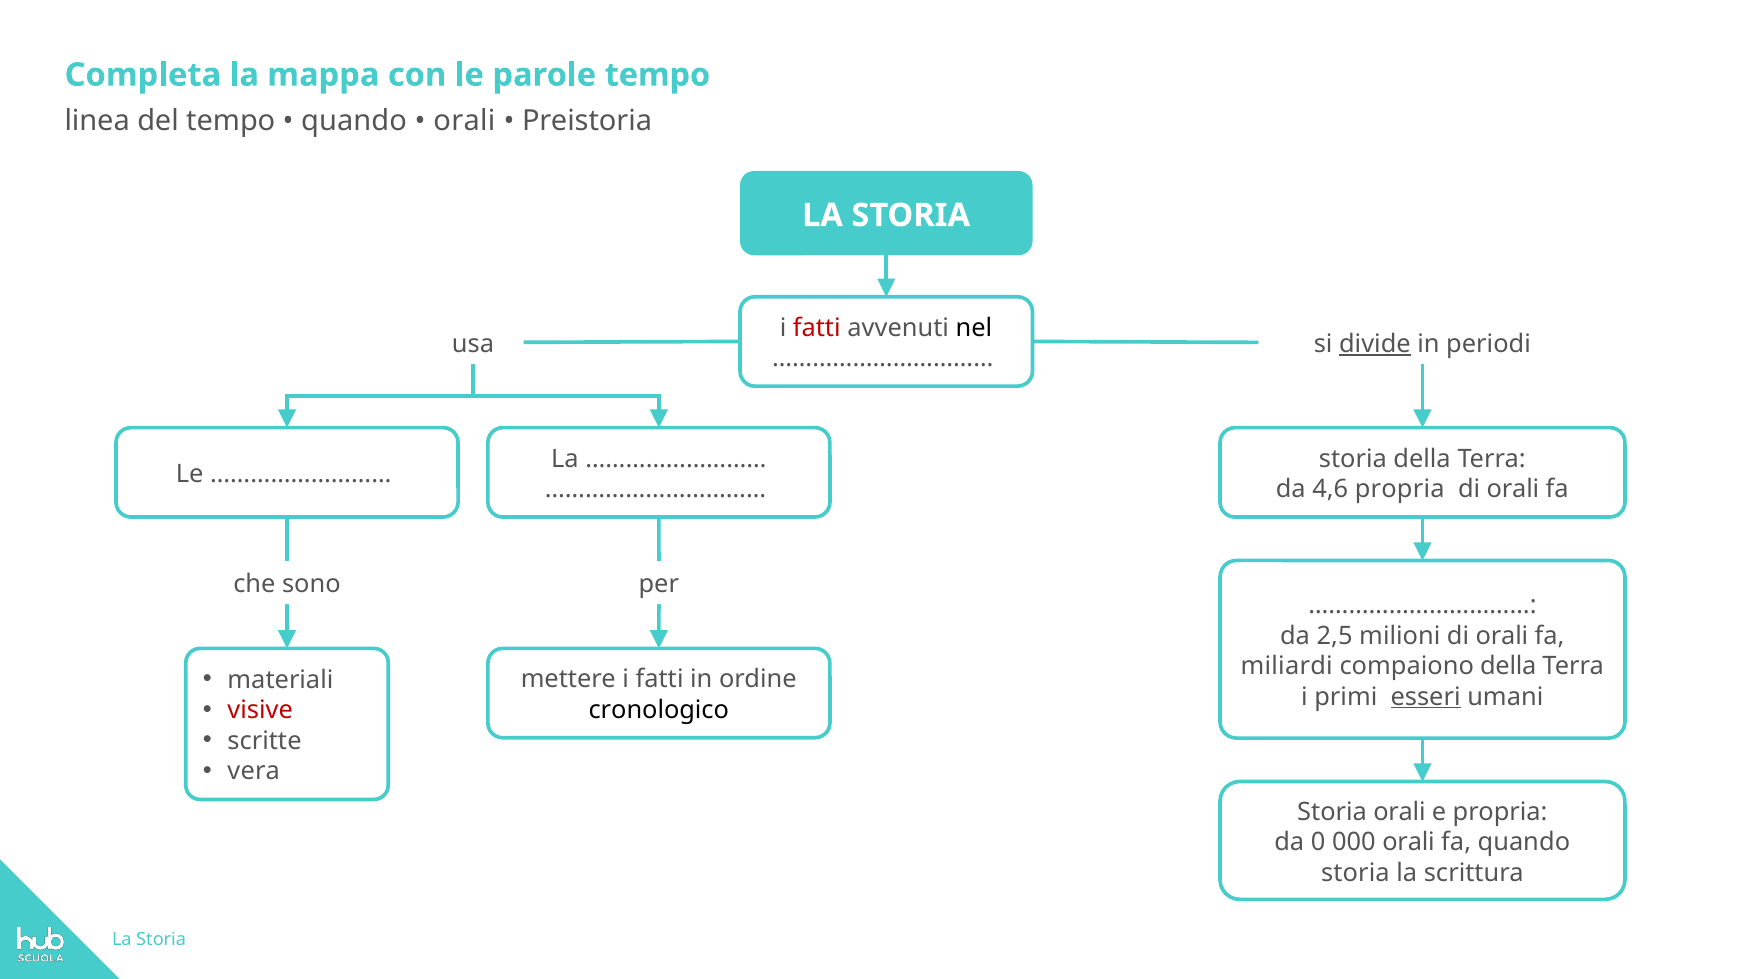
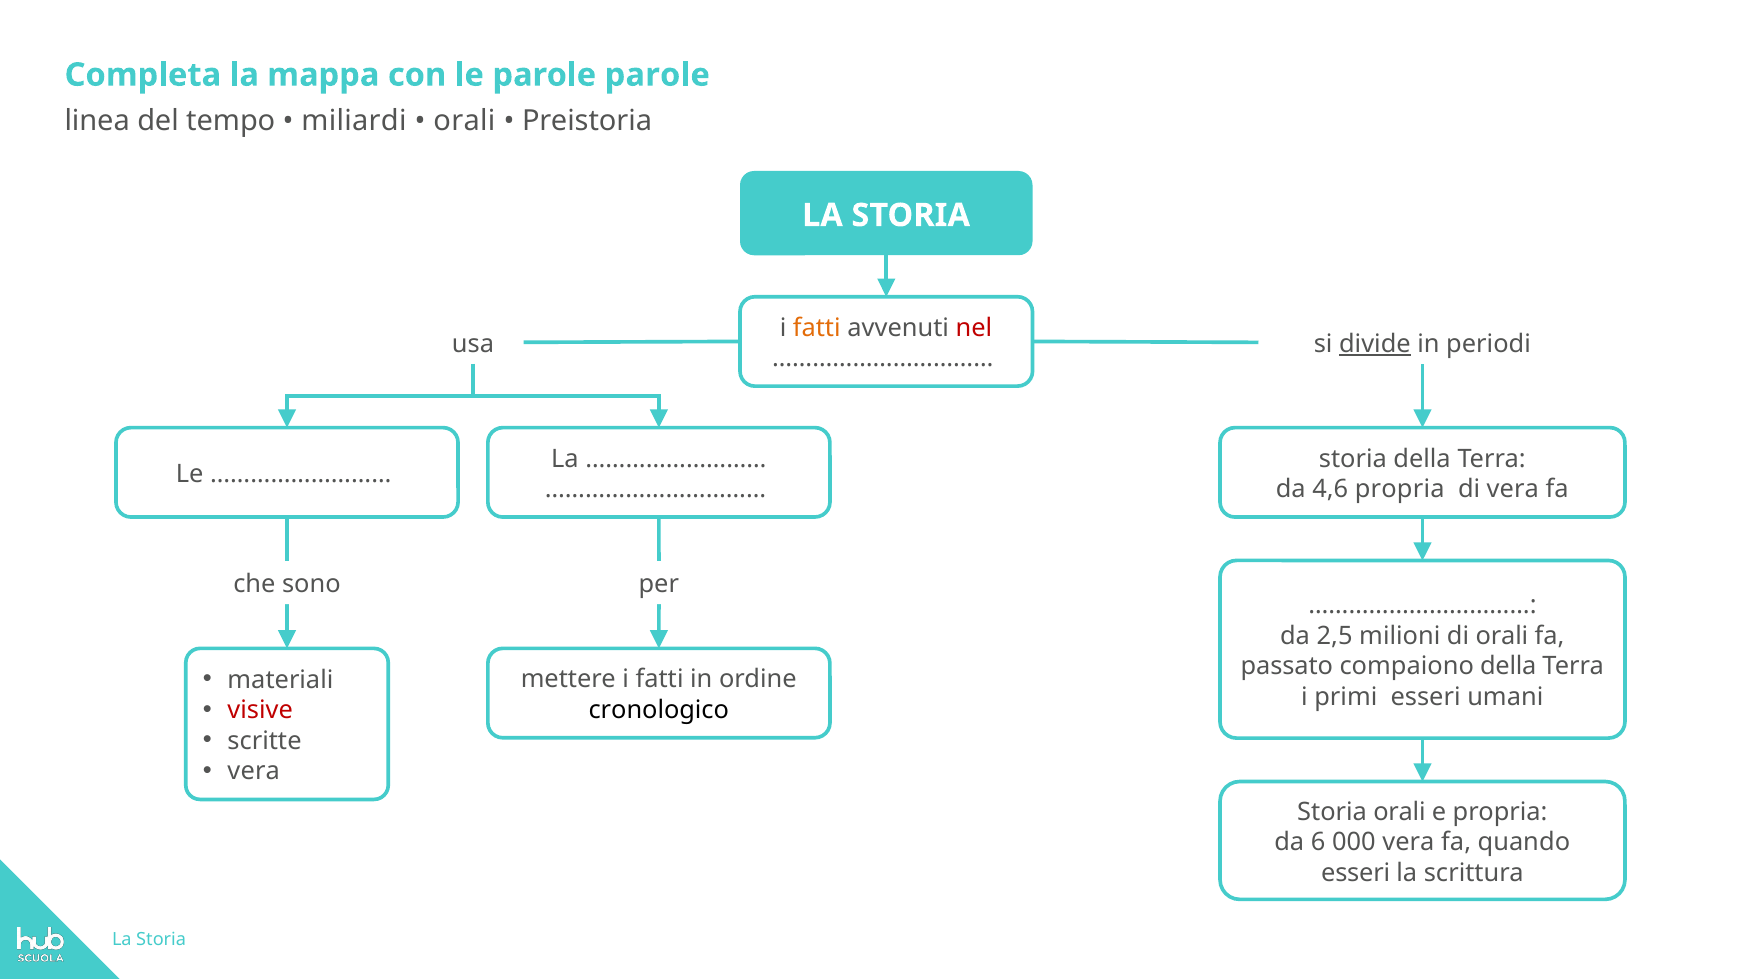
parole tempo: tempo -> parole
quando at (354, 121): quando -> miliardi
fatti at (817, 328) colour: red -> orange
nel colour: black -> red
orali at (1513, 489): orali -> vera
miliardi: miliardi -> passato
esseri at (1426, 697) underline: present -> none
0: 0 -> 6
000 orali: orali -> vera
storia at (1355, 873): storia -> esseri
